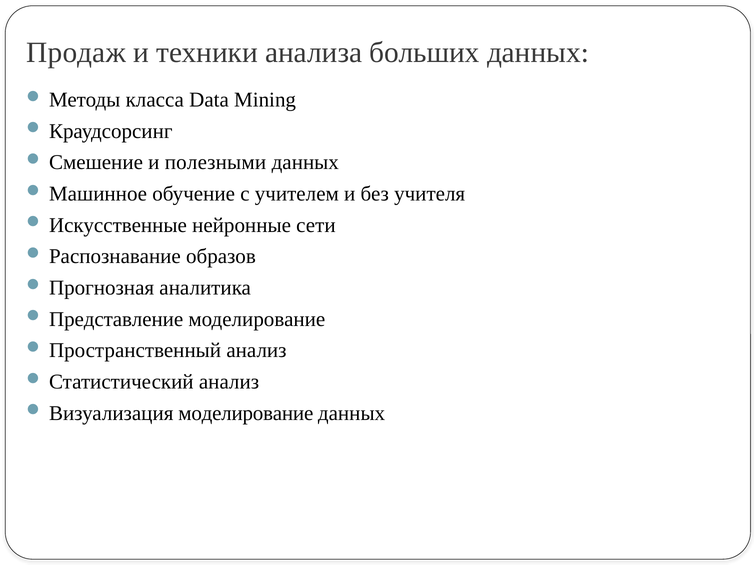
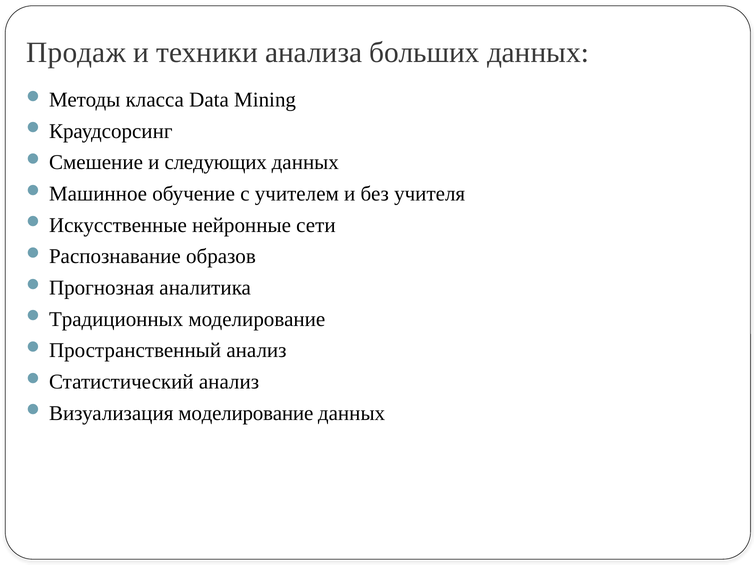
полезными: полезными -> следующих
Представление: Представление -> Традиционных
